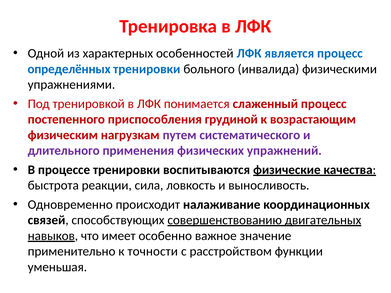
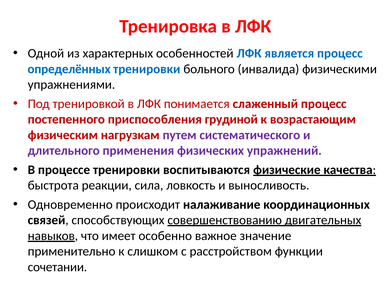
точности: точности -> слишком
уменьшая: уменьшая -> сочетании
